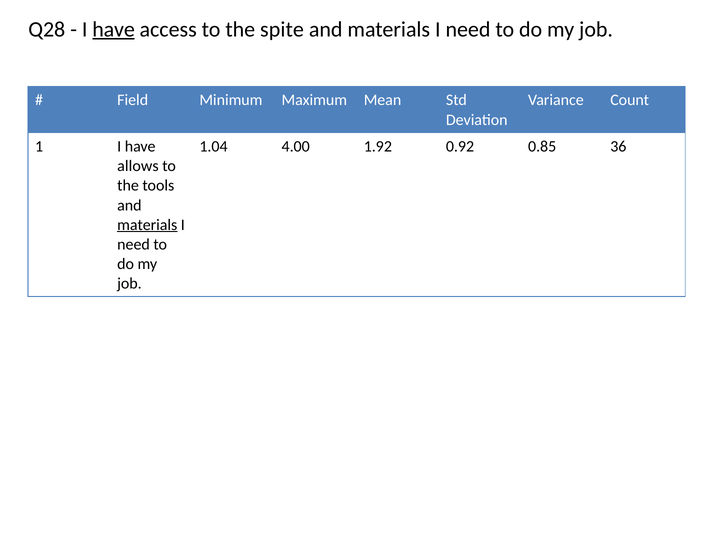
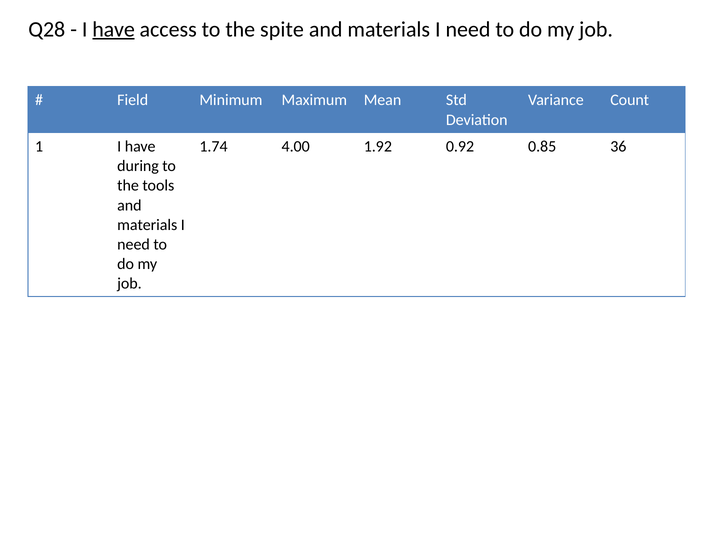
1.04: 1.04 -> 1.74
allows: allows -> during
materials at (147, 225) underline: present -> none
